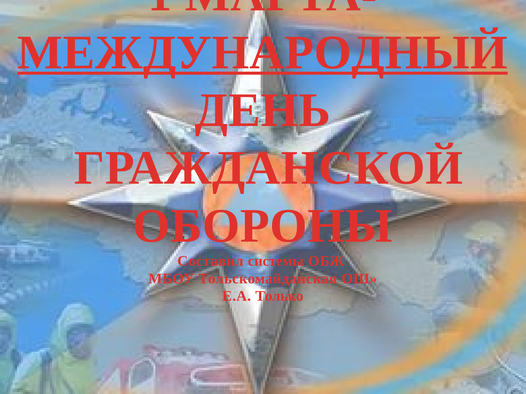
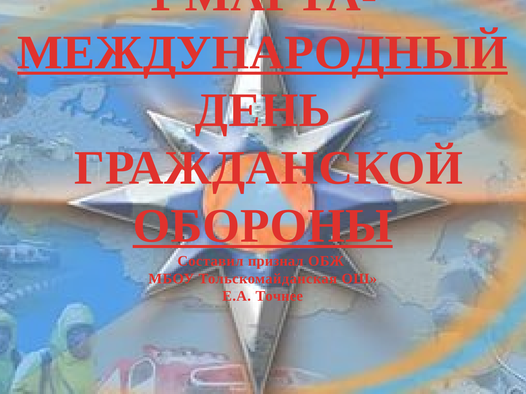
ОБОРОНЫ underline: none -> present
системы: системы -> признал
Только: Только -> Точнее
